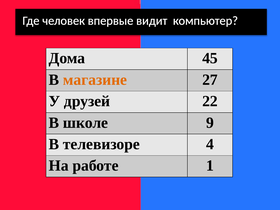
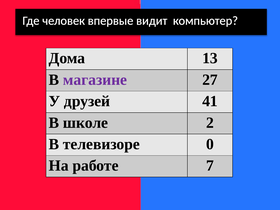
45: 45 -> 13
магазине colour: orange -> purple
22: 22 -> 41
9: 9 -> 2
4: 4 -> 0
1: 1 -> 7
